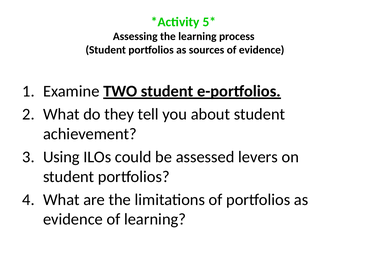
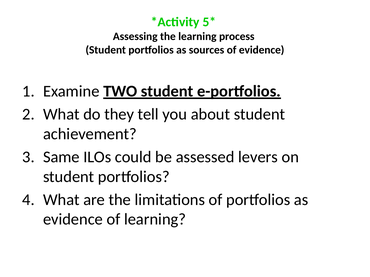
Using: Using -> Same
